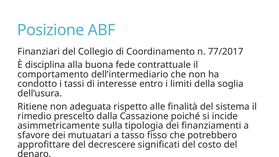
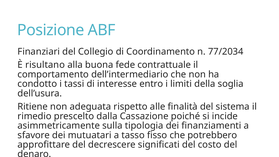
77/2017: 77/2017 -> 77/2034
disciplina: disciplina -> risultano
